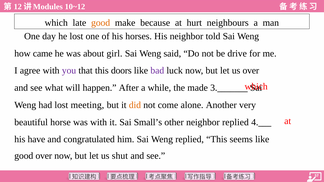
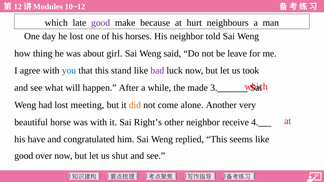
good at (101, 23) colour: orange -> purple
came: came -> thing
drive: drive -> leave
you colour: purple -> blue
doors: doors -> stand
us over: over -> took
Small’s: Small’s -> Right’s
neighbor replied: replied -> receive
